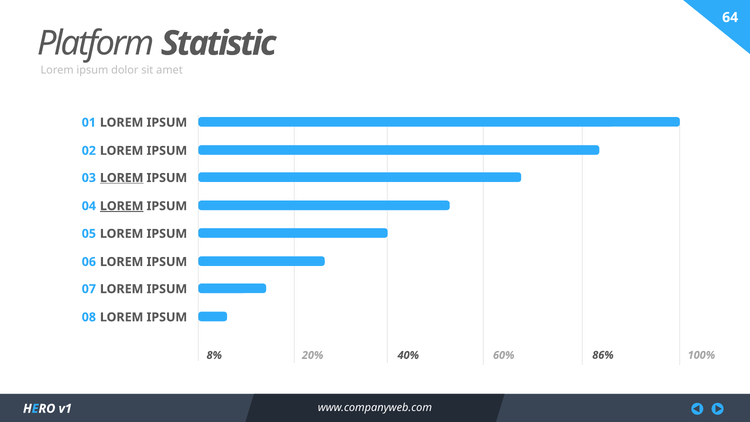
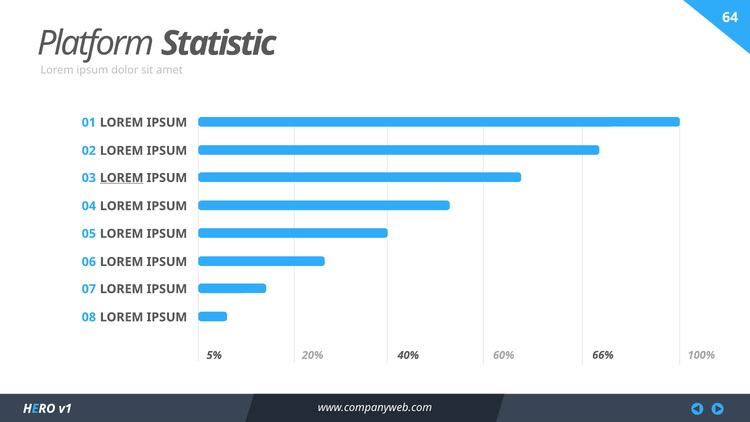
LOREM at (122, 206) underline: present -> none
8%: 8% -> 5%
86%: 86% -> 66%
